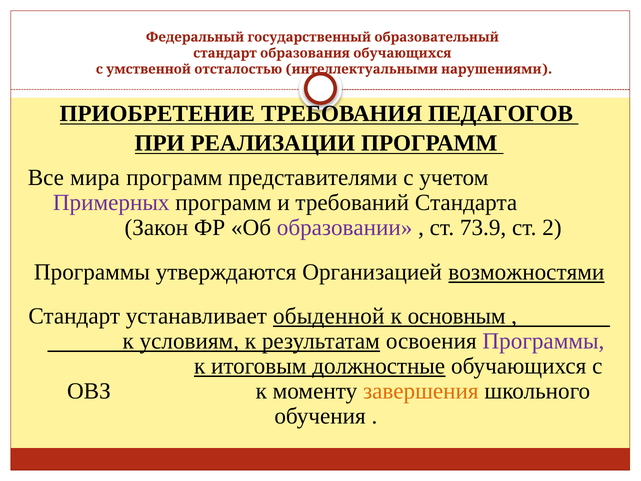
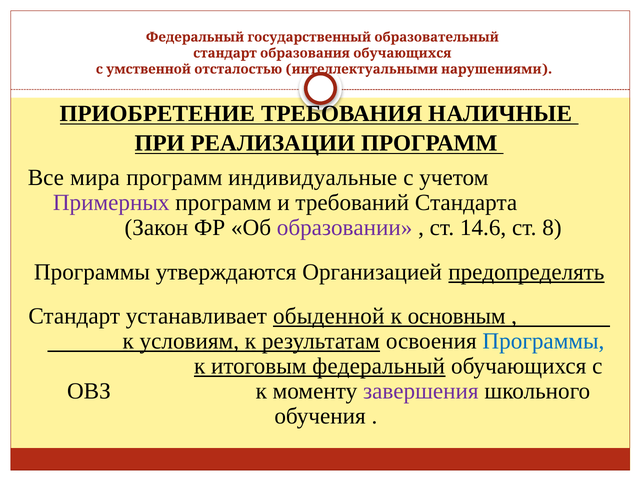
ПЕДАГОГОВ: ПЕДАГОГОВ -> НАЛИЧНЫЕ
представителями: представителями -> индивидуальные
73.9: 73.9 -> 14.6
2: 2 -> 8
возможностями: возможностями -> предопределять
Программы at (543, 341) colour: purple -> blue
должностные: должностные -> федеральный
завершения colour: orange -> purple
